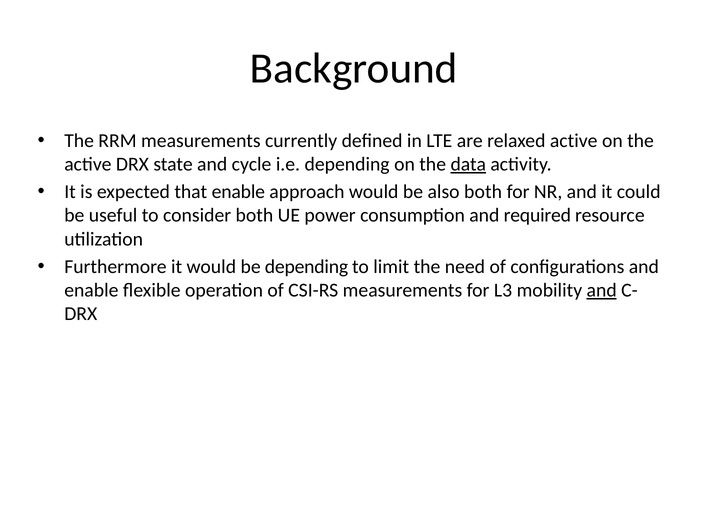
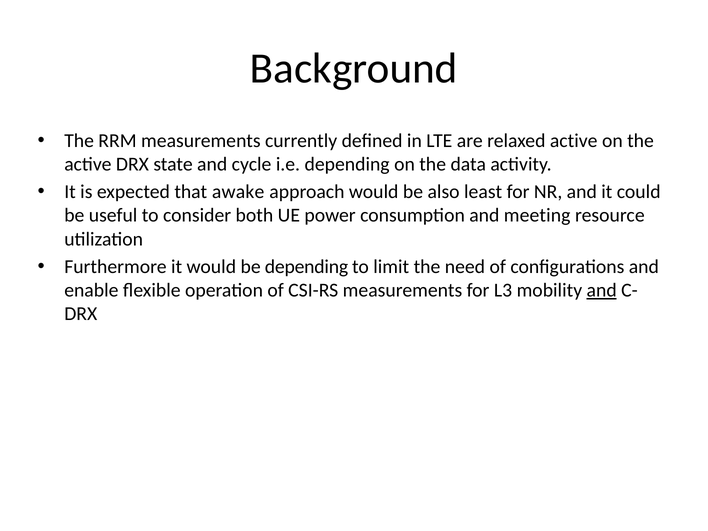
data underline: present -> none
that enable: enable -> awake
also both: both -> least
required: required -> meeting
